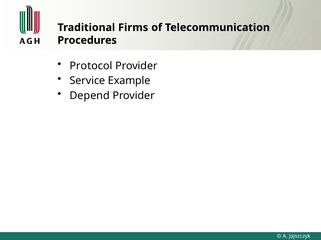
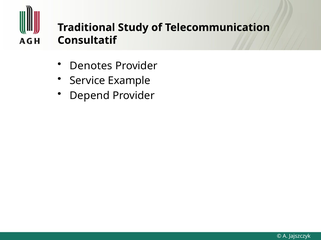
Firms: Firms -> Study
Procedures: Procedures -> Consultatif
Protocol: Protocol -> Denotes
